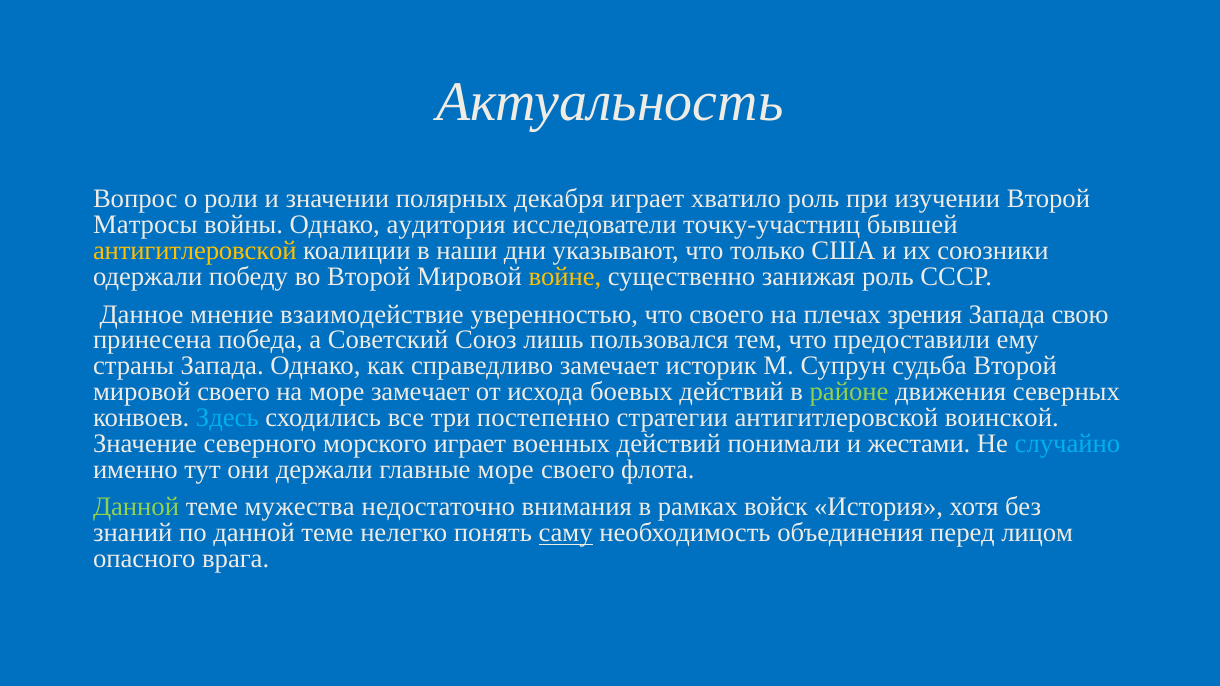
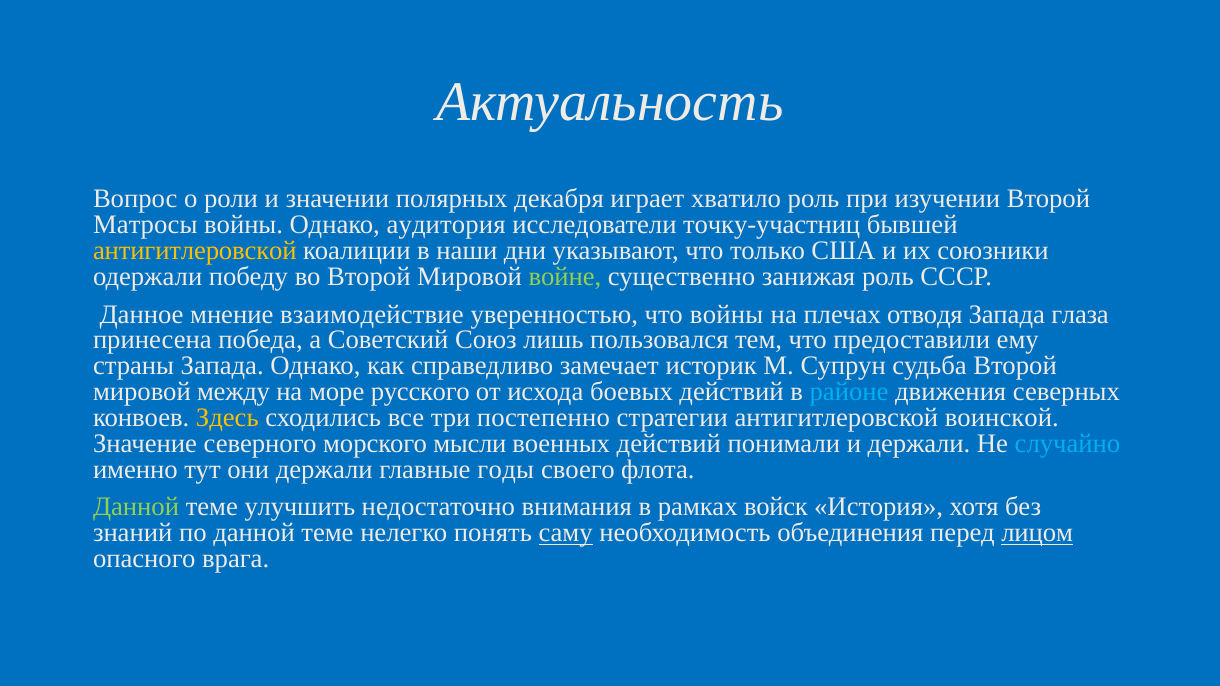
войне colour: yellow -> light green
что своего: своего -> войны
зрения: зрения -> отводя
свою: свою -> глаза
мировой своего: своего -> между
море замечает: замечает -> русского
районе colour: light green -> light blue
Здесь colour: light blue -> yellow
морского играет: играет -> мысли
и жестами: жестами -> держали
главные море: море -> годы
мужества: мужества -> улучшить
лицом underline: none -> present
